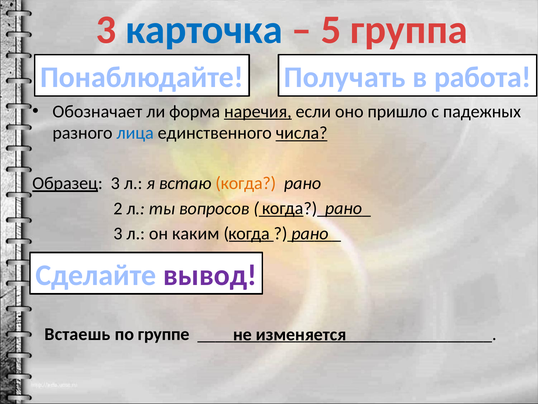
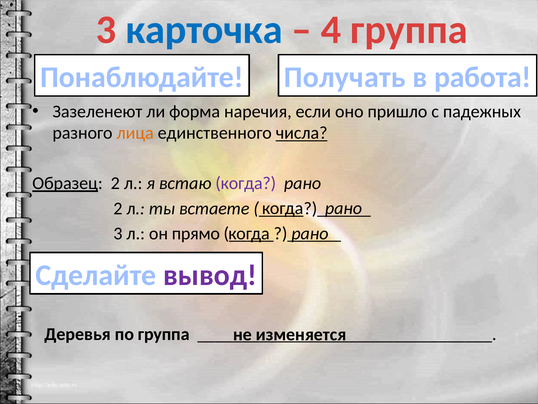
5: 5 -> 4
Обозначает: Обозначает -> Зазеленеют
наречия underline: present -> none
лица colour: blue -> orange
Образец 3: 3 -> 2
когда at (246, 183) colour: orange -> purple
вопросов: вопросов -> встаете
каким: каким -> прямо
Встаешь: Встаешь -> Деревья
по группе: группе -> группа
